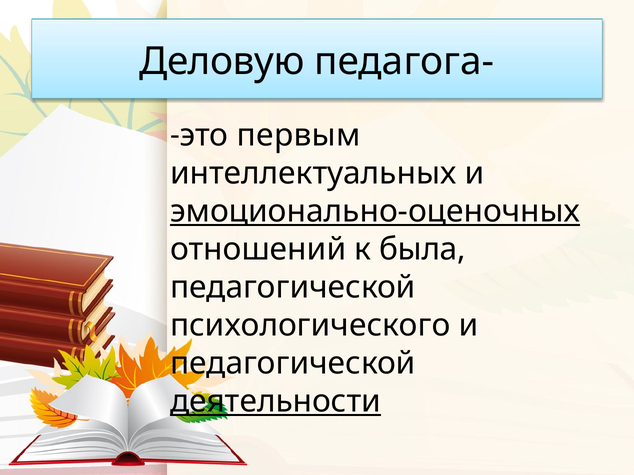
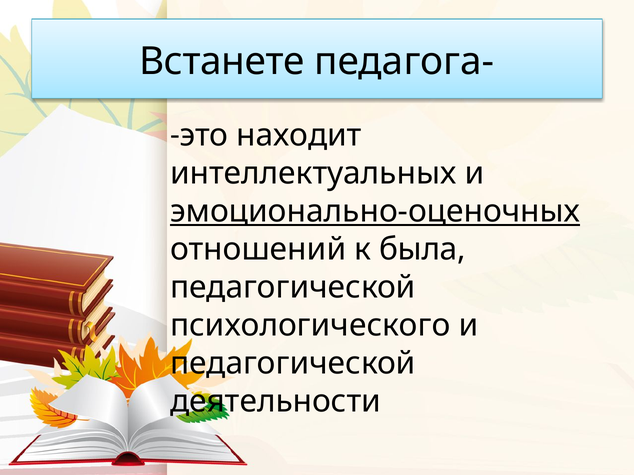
Деловую: Деловую -> Встанете
первым: первым -> находит
деятельности underline: present -> none
